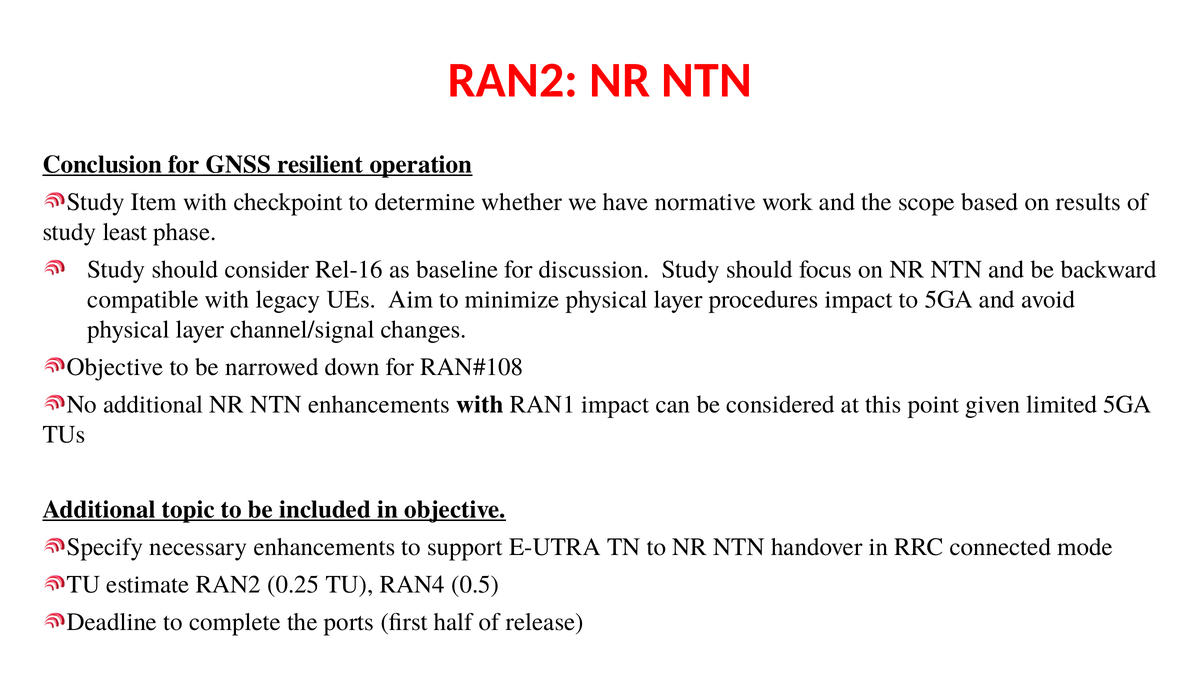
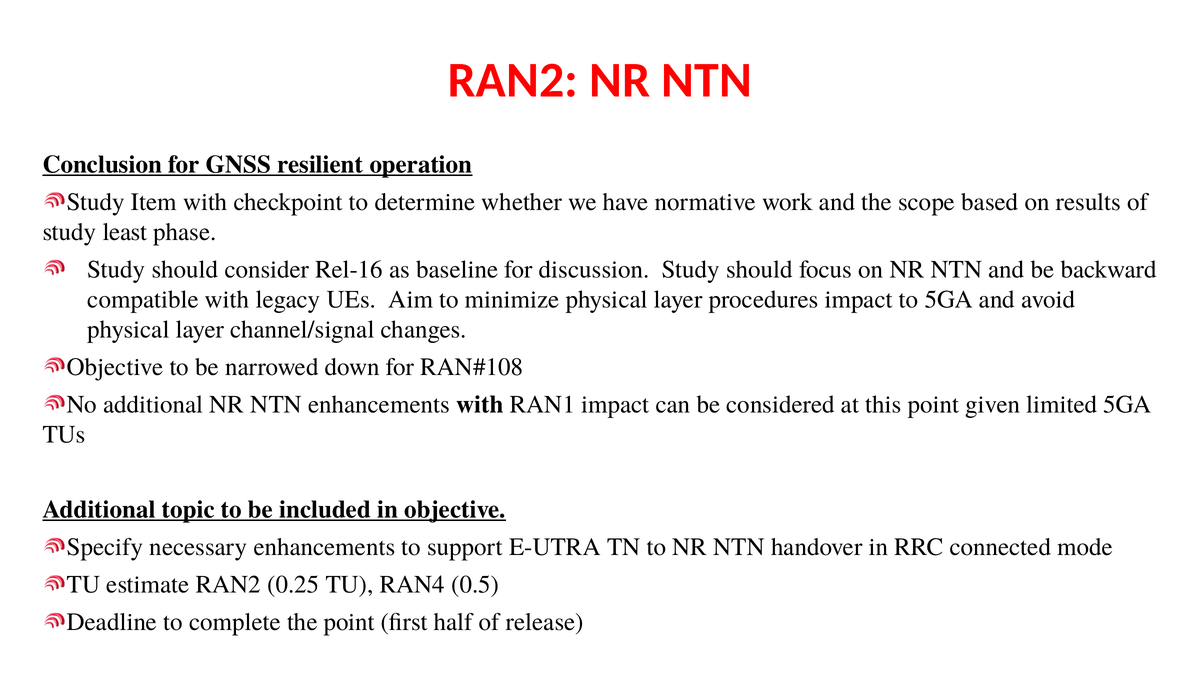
the ports: ports -> point
